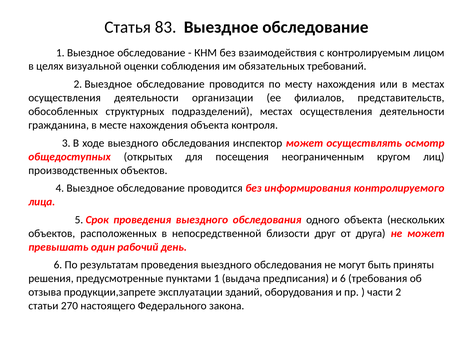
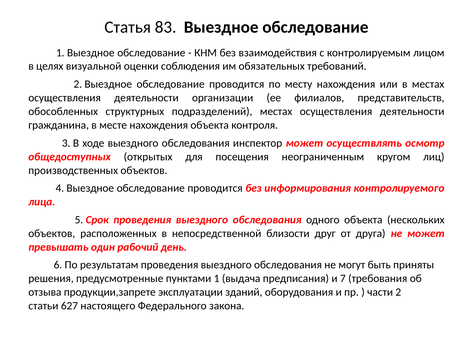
и 6: 6 -> 7
270: 270 -> 627
